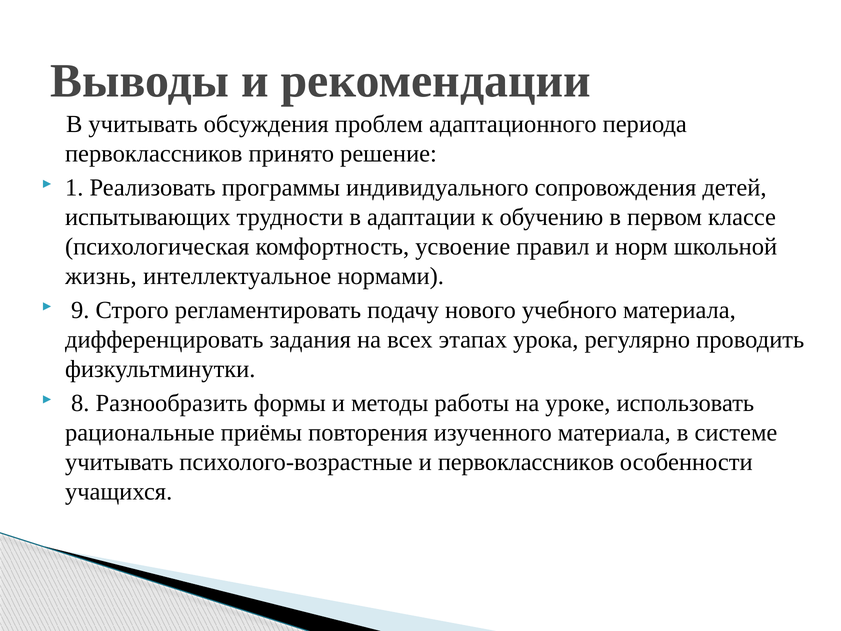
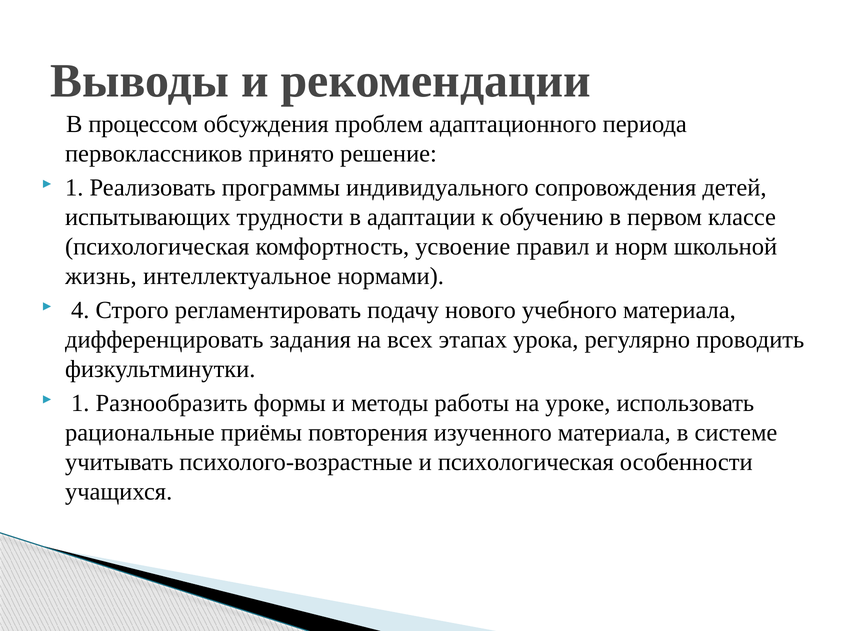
В учитывать: учитывать -> процессом
9: 9 -> 4
8 at (80, 403): 8 -> 1
и первоклассников: первоклассников -> психологическая
